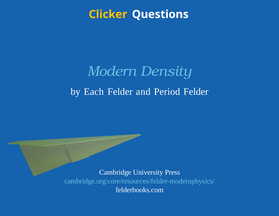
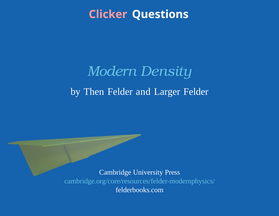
Clicker colour: yellow -> pink
Each: Each -> Then
Period: Period -> Larger
